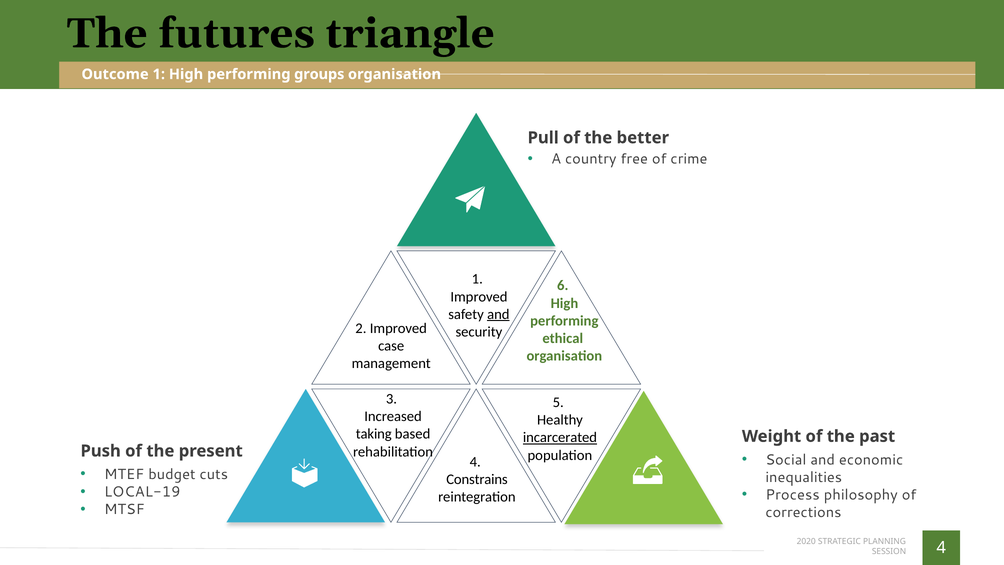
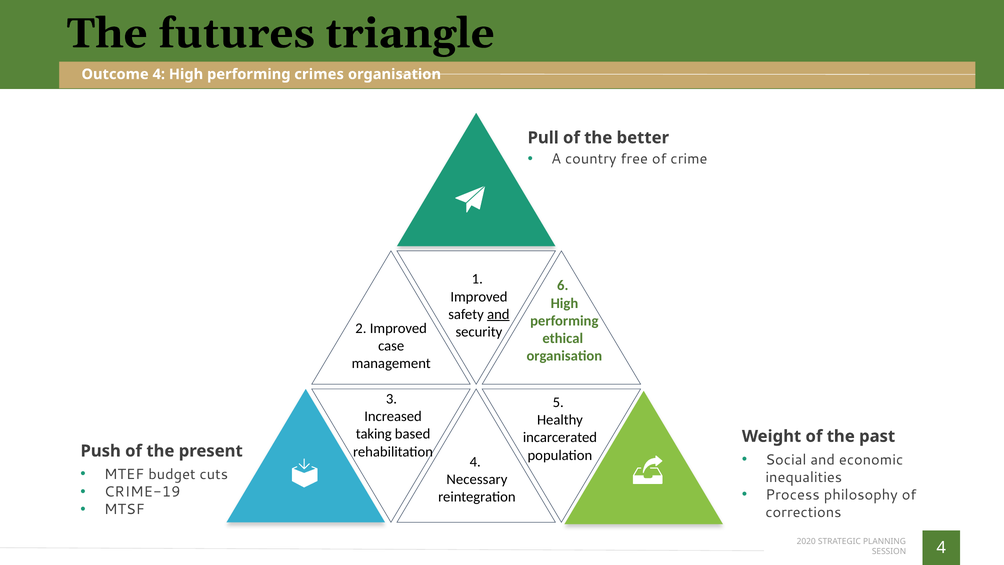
Outcome 1: 1 -> 4
groups: groups -> crimes
incarcerated underline: present -> none
Constrains: Constrains -> Necessary
LOCAL-19: LOCAL-19 -> CRIME-19
